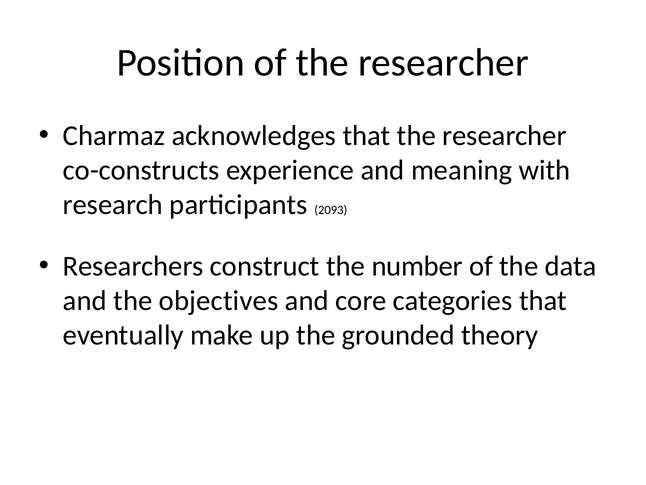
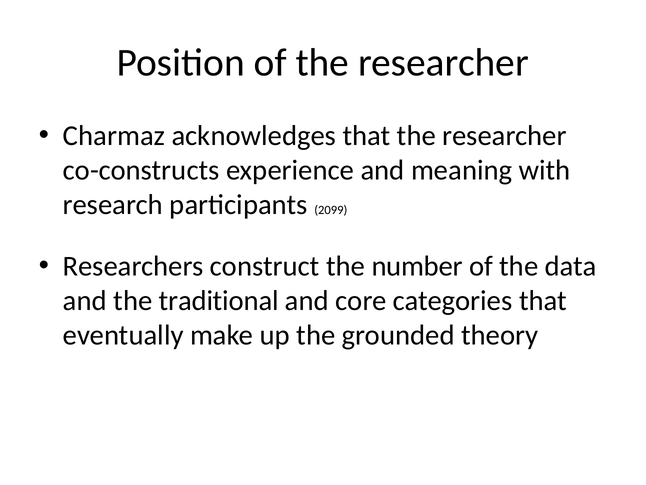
2093: 2093 -> 2099
objectives: objectives -> traditional
